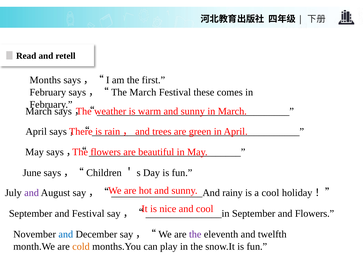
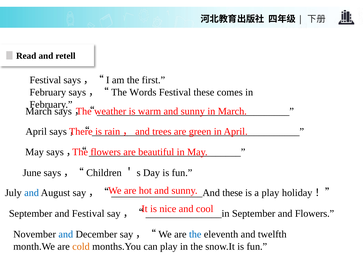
Months at (45, 80): Months -> Festival
says，“The March: March -> Words
and at (32, 193) colour: purple -> blue
rainy at (233, 193): rainy -> these
a cool: cool -> play
the at (195, 234) colour: purple -> blue
